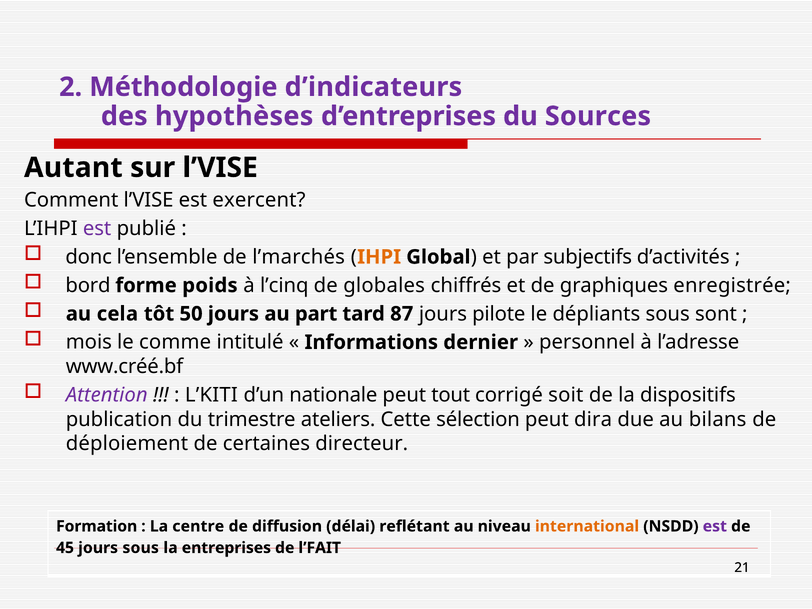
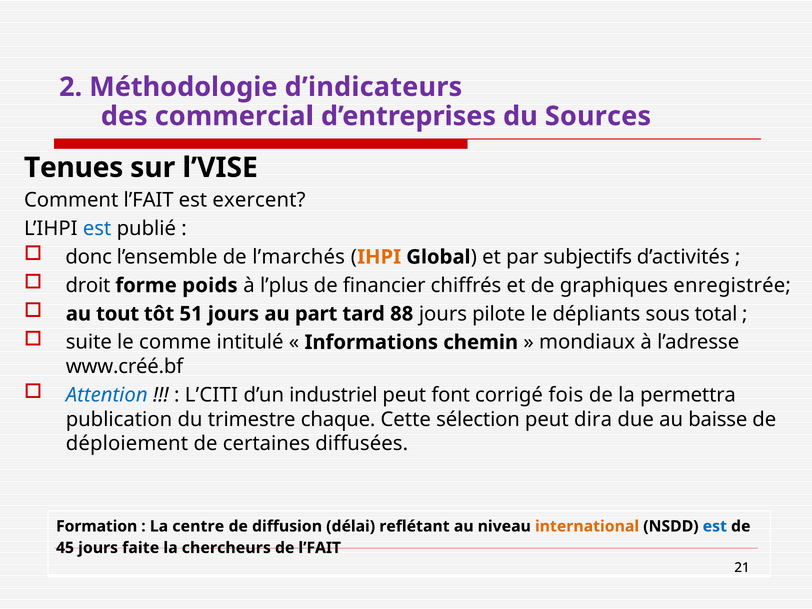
hypothèses: hypothèses -> commercial
Autant: Autant -> Tenues
Comment l’VISE: l’VISE -> l’FAIT
est at (97, 229) colour: purple -> blue
bord: bord -> droit
l’cinq: l’cinq -> l’plus
globales: globales -> financier
cela: cela -> tout
50: 50 -> 51
87: 87 -> 88
sont: sont -> total
mois: mois -> suite
dernier: dernier -> chemin
personnel: personnel -> mondiaux
Attention colour: purple -> blue
L’KITI: L’KITI -> L’CITI
nationale: nationale -> industriel
tout: tout -> font
soit: soit -> fois
dispositifs: dispositifs -> permettra
ateliers: ateliers -> chaque
bilans: bilans -> baisse
directeur: directeur -> diffusées
est at (715, 526) colour: purple -> blue
jours sous: sous -> faite
entreprises: entreprises -> chercheurs
